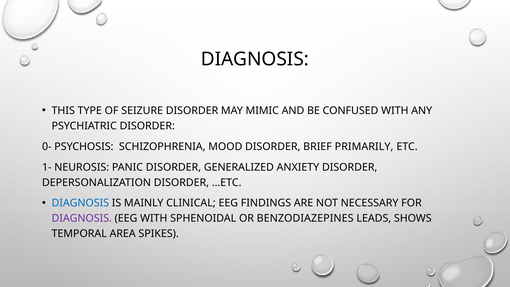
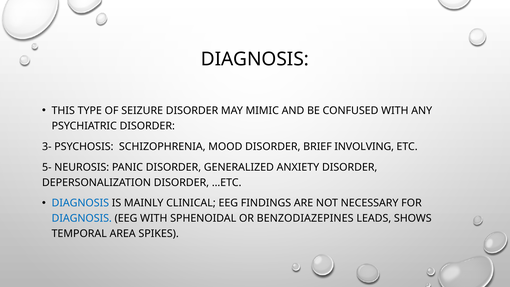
0-: 0- -> 3-
PRIMARILY: PRIMARILY -> INVOLVING
1-: 1- -> 5-
DIAGNOSIS at (82, 218) colour: purple -> blue
